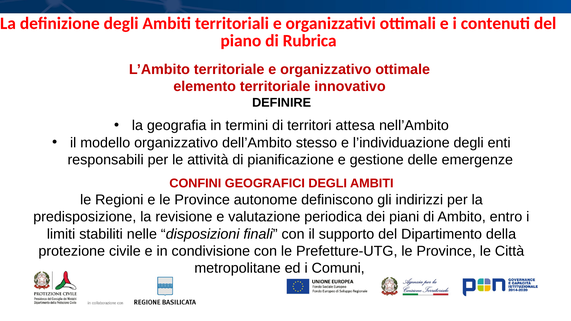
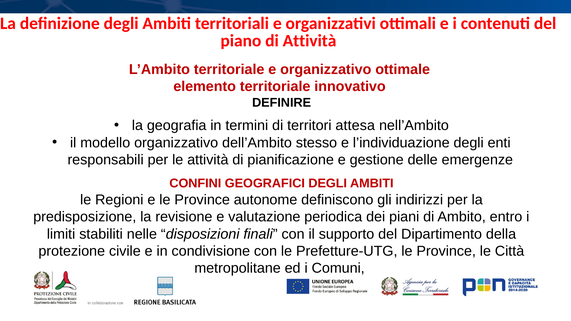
di Rubrica: Rubrica -> Attività
